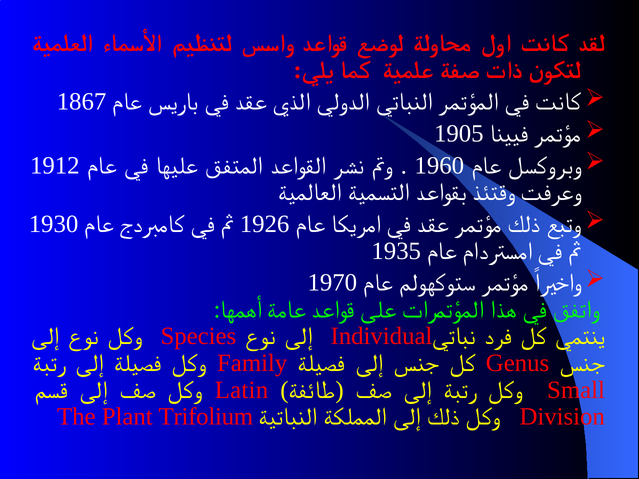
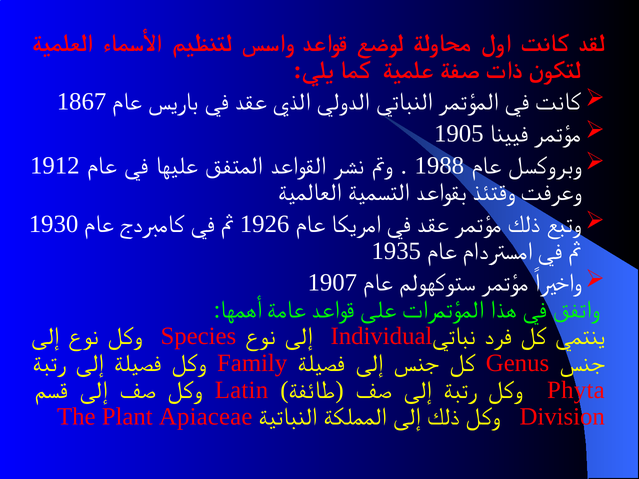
1960: 1960 -> 1988
1970: 1970 -> 1907
Small: Small -> Phyta
Trifolium: Trifolium -> Apiaceae
